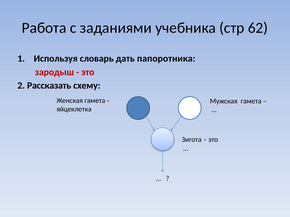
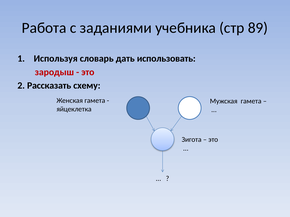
62: 62 -> 89
папоротника: папоротника -> использовать
